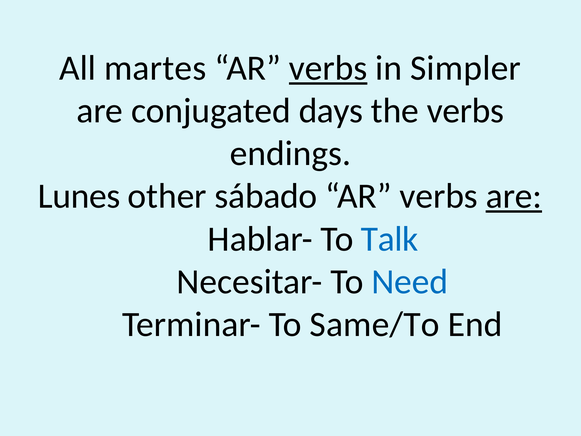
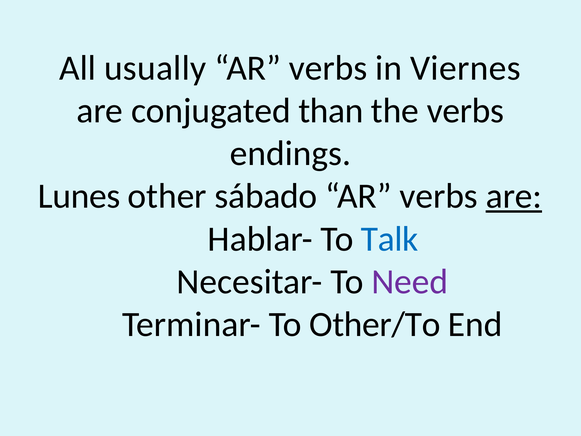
martes: martes -> usually
verbs at (328, 68) underline: present -> none
Simpler: Simpler -> Viernes
days: days -> than
Need colour: blue -> purple
Same/To: Same/To -> Other/To
